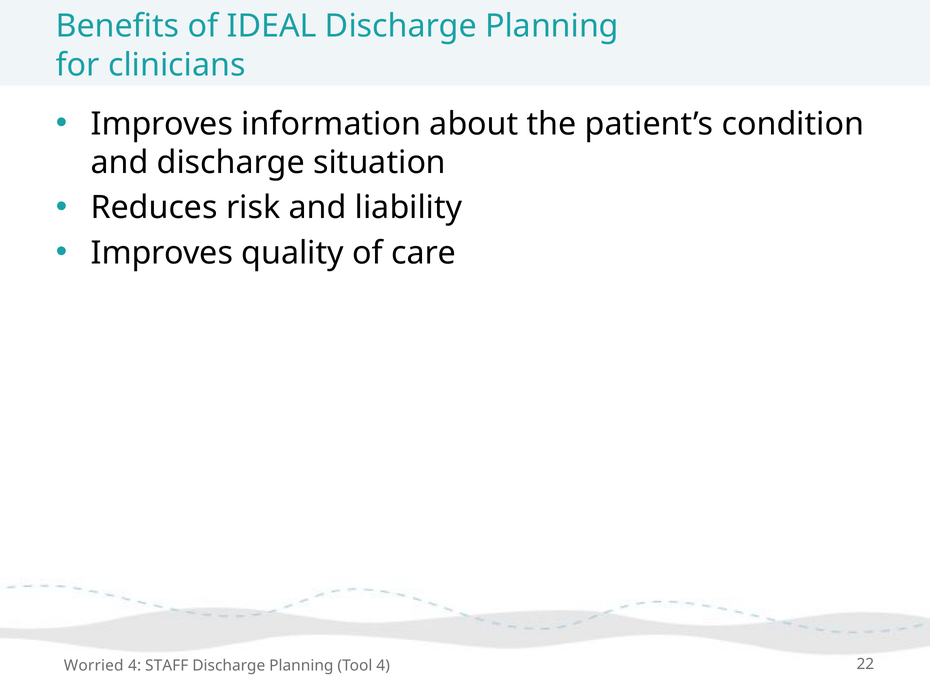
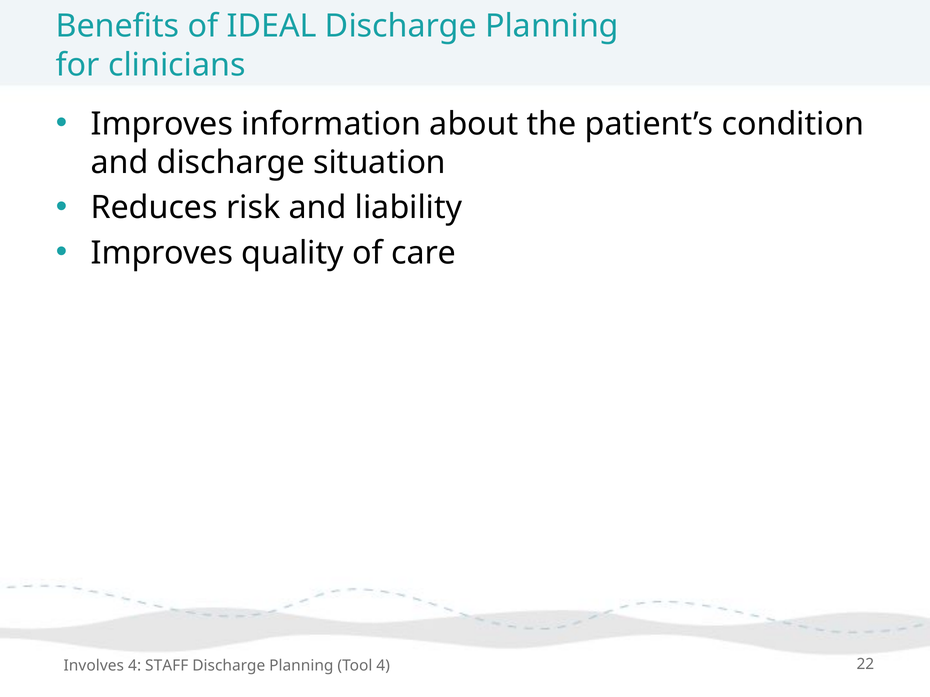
Worried: Worried -> Involves
